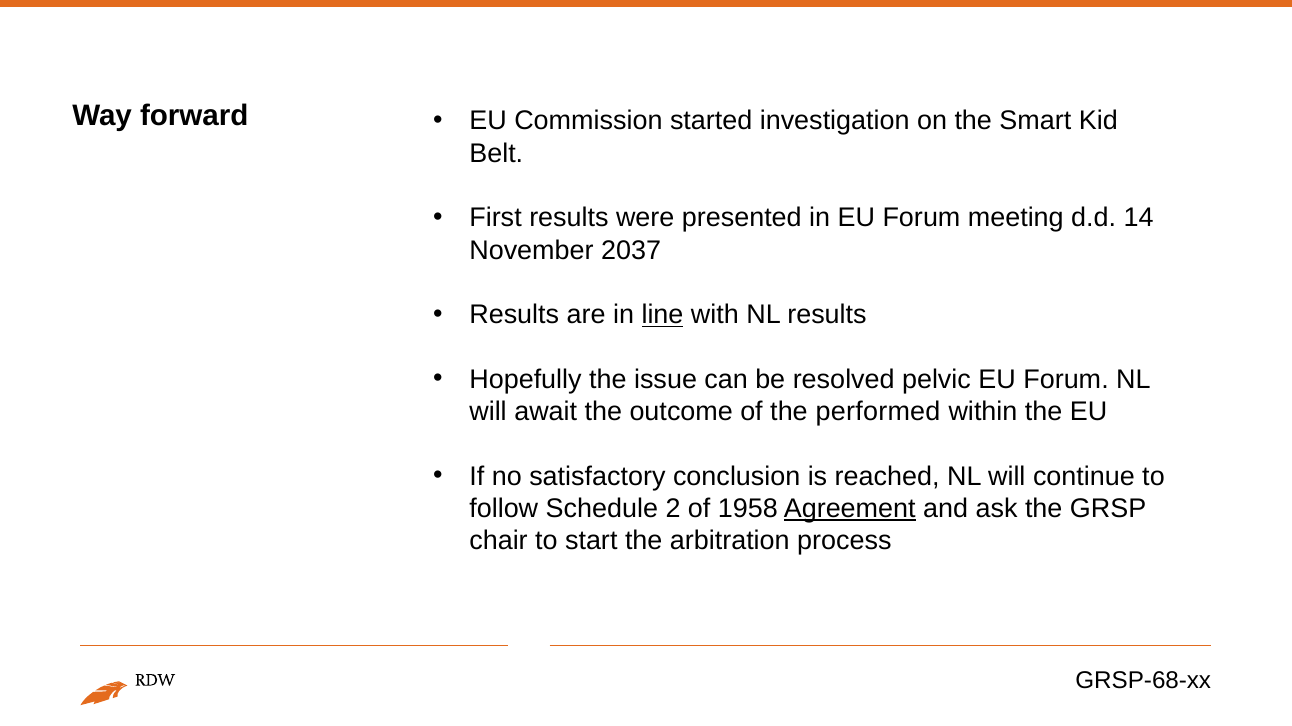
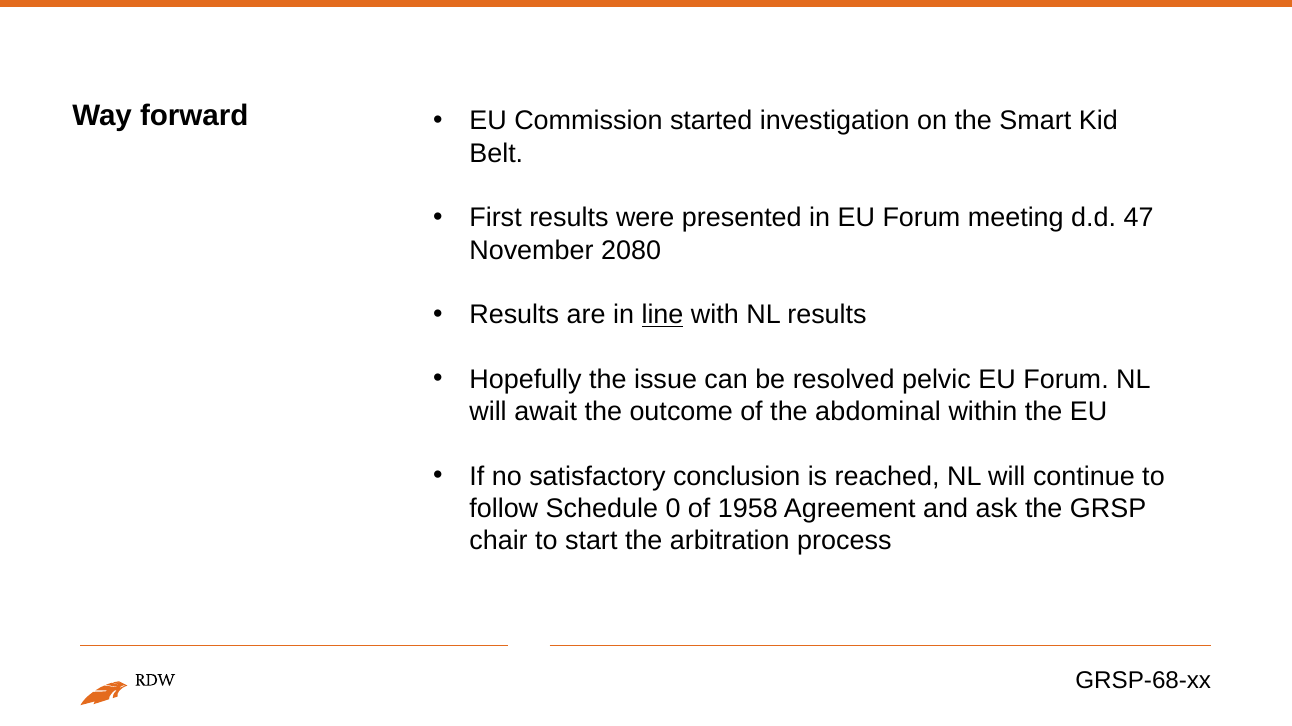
14: 14 -> 47
2037: 2037 -> 2080
performed: performed -> abdominal
2: 2 -> 0
Agreement underline: present -> none
